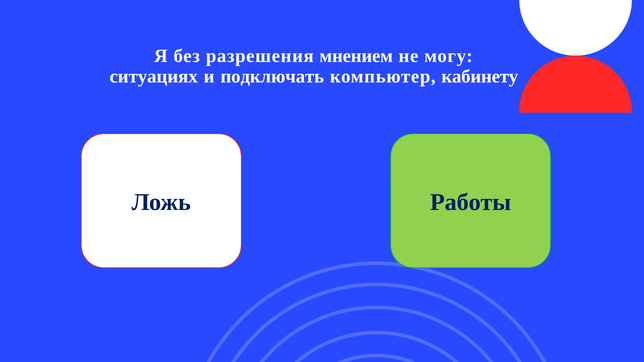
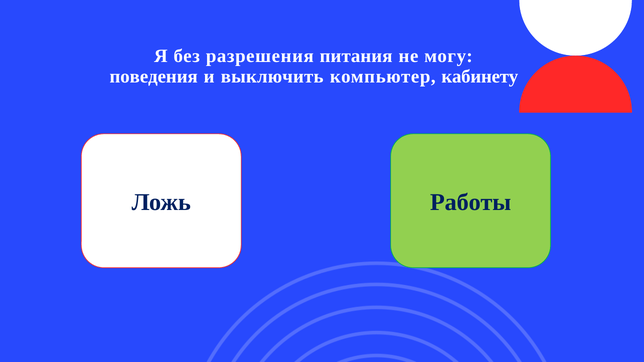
мнением: мнением -> питания
ситуациях: ситуациях -> поведения
подключать: подключать -> выключить
